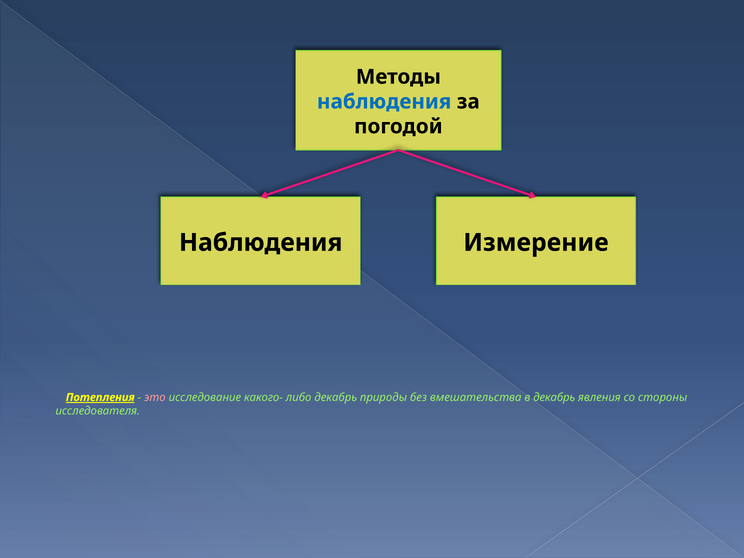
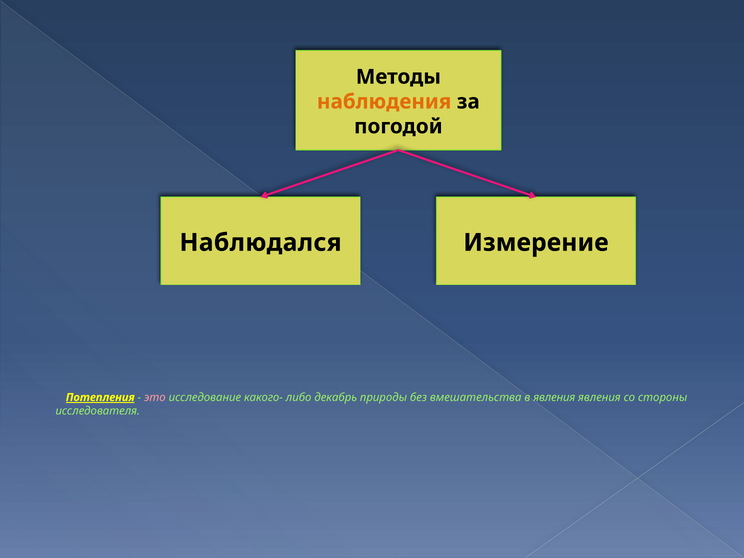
наблюдения at (384, 102) colour: blue -> orange
Наблюдения at (261, 243): Наблюдения -> Наблюдался
в декабрь: декабрь -> явления
